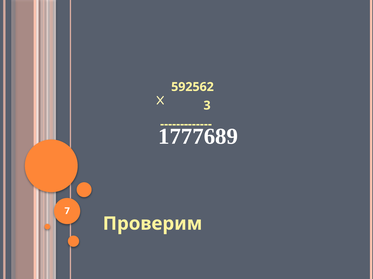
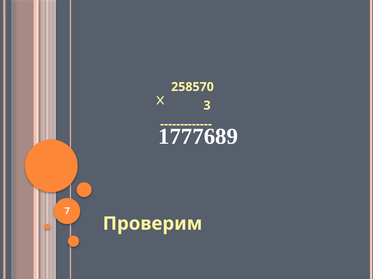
592562: 592562 -> 258570
